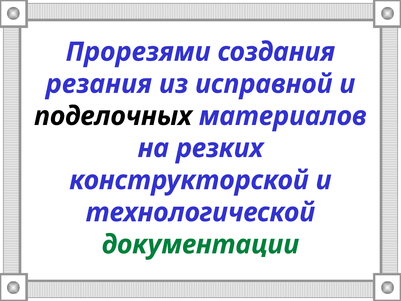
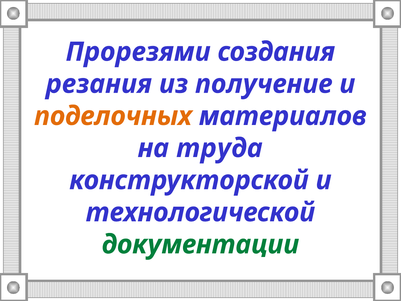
исправной: исправной -> получение
поделочных colour: black -> orange
резких: резких -> труда
